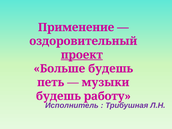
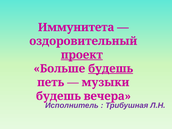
Применение: Применение -> Иммунитета
будешь at (111, 69) underline: none -> present
работу: работу -> вечера
